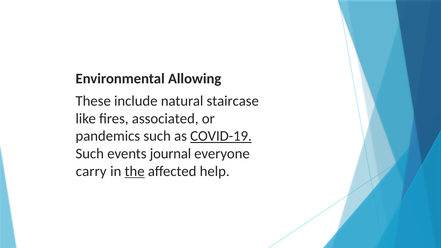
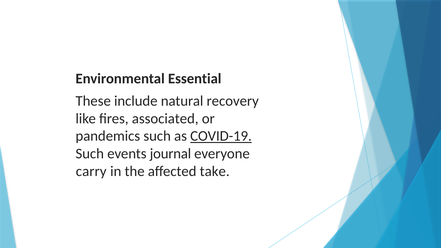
Allowing: Allowing -> Essential
staircase: staircase -> recovery
the underline: present -> none
help: help -> take
